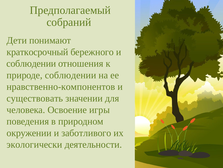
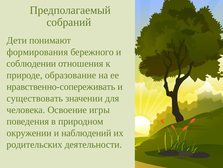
краткосрочный: краткосрочный -> формирования
природе соблюдении: соблюдении -> образование
нравственно-компонентов: нравственно-компонентов -> нравственно-сопереживать
заботливого: заботливого -> наблюдений
экологически: экологически -> родительских
